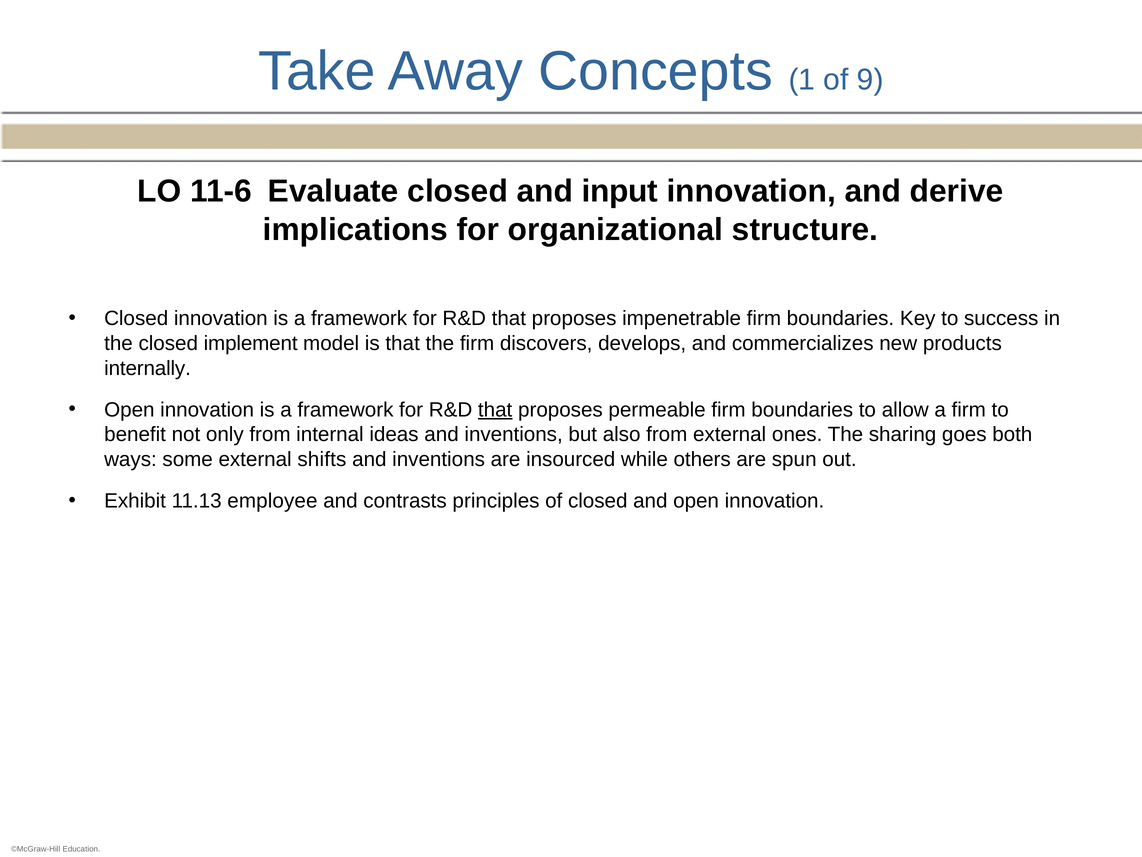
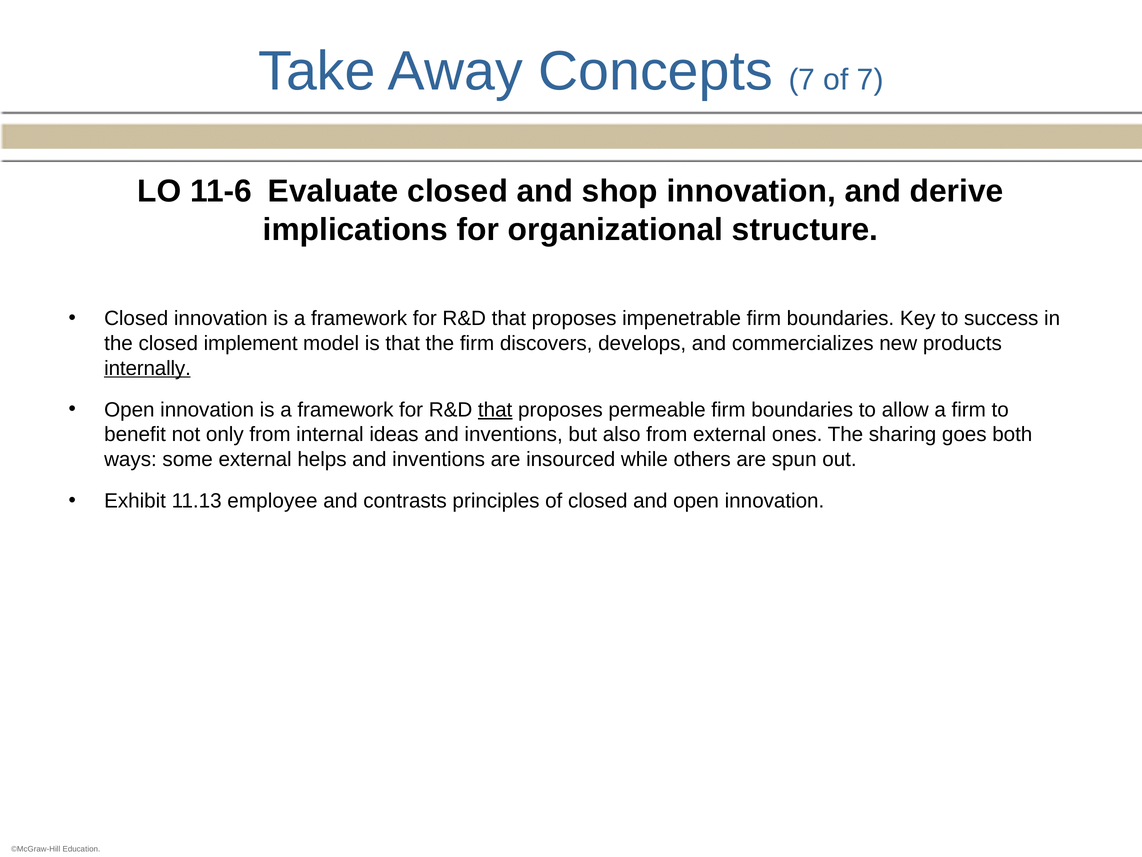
Concepts 1: 1 -> 7
of 9: 9 -> 7
input: input -> shop
internally underline: none -> present
shifts: shifts -> helps
